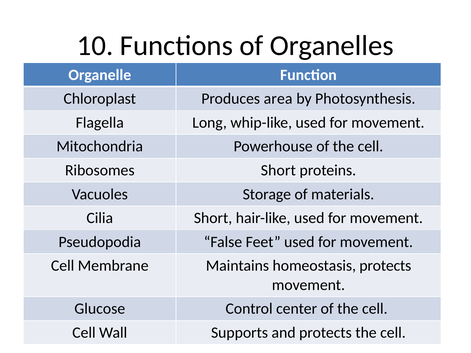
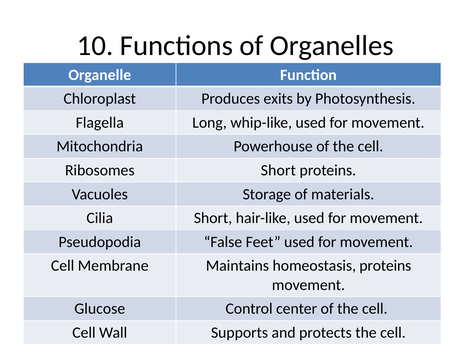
area: area -> exits
homeostasis protects: protects -> proteins
